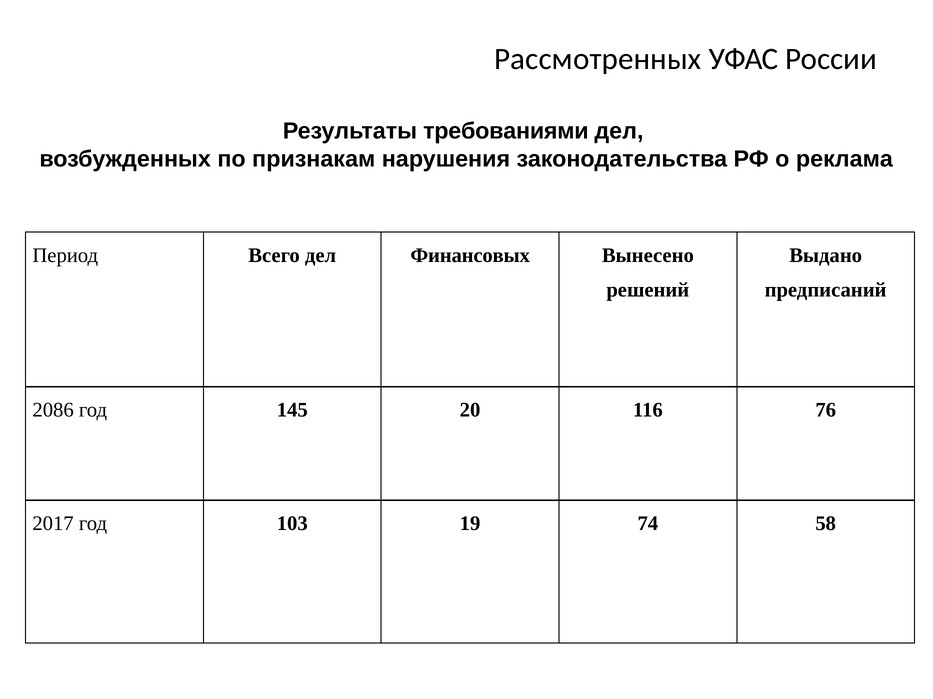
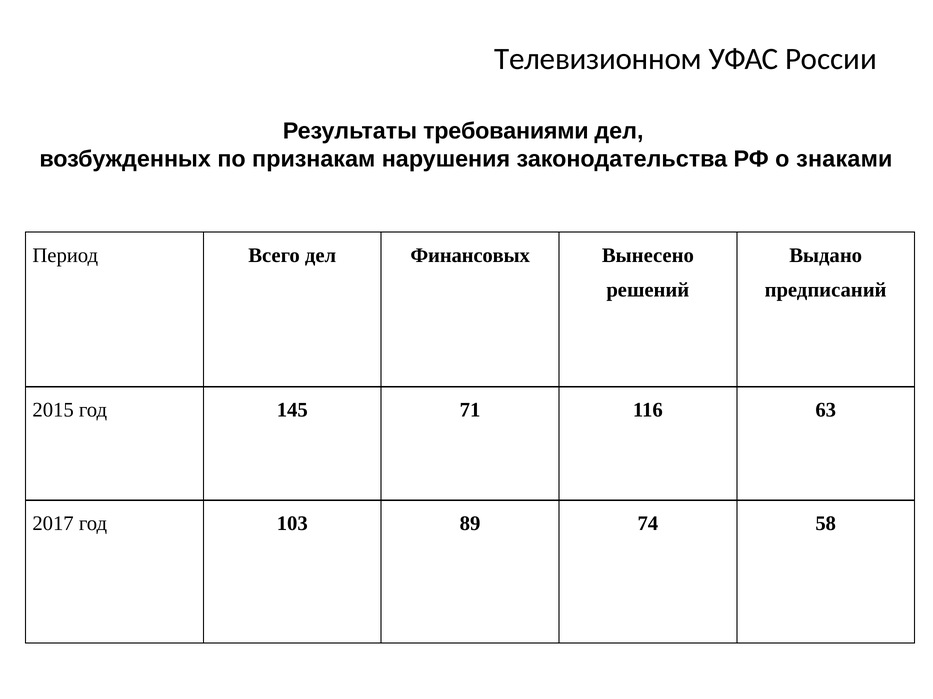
Рассмотренных: Рассмотренных -> Телевизионном
реклама: реклама -> знаками
2086: 2086 -> 2015
20: 20 -> 71
76: 76 -> 63
19: 19 -> 89
